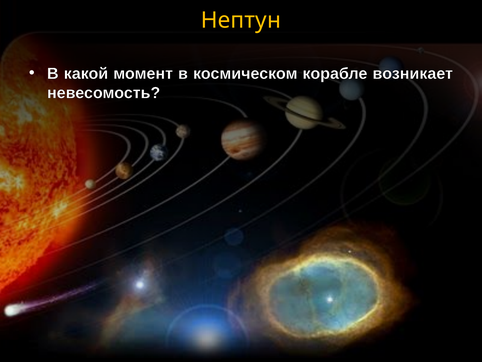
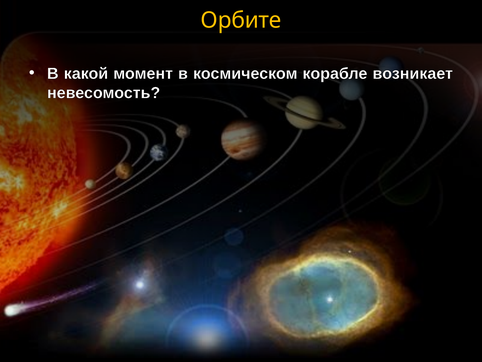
Нептун: Нептун -> Орбите
